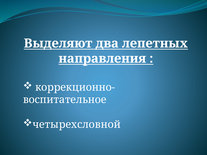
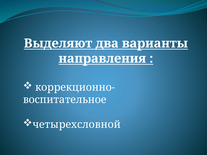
лепетных: лепетных -> варианты
